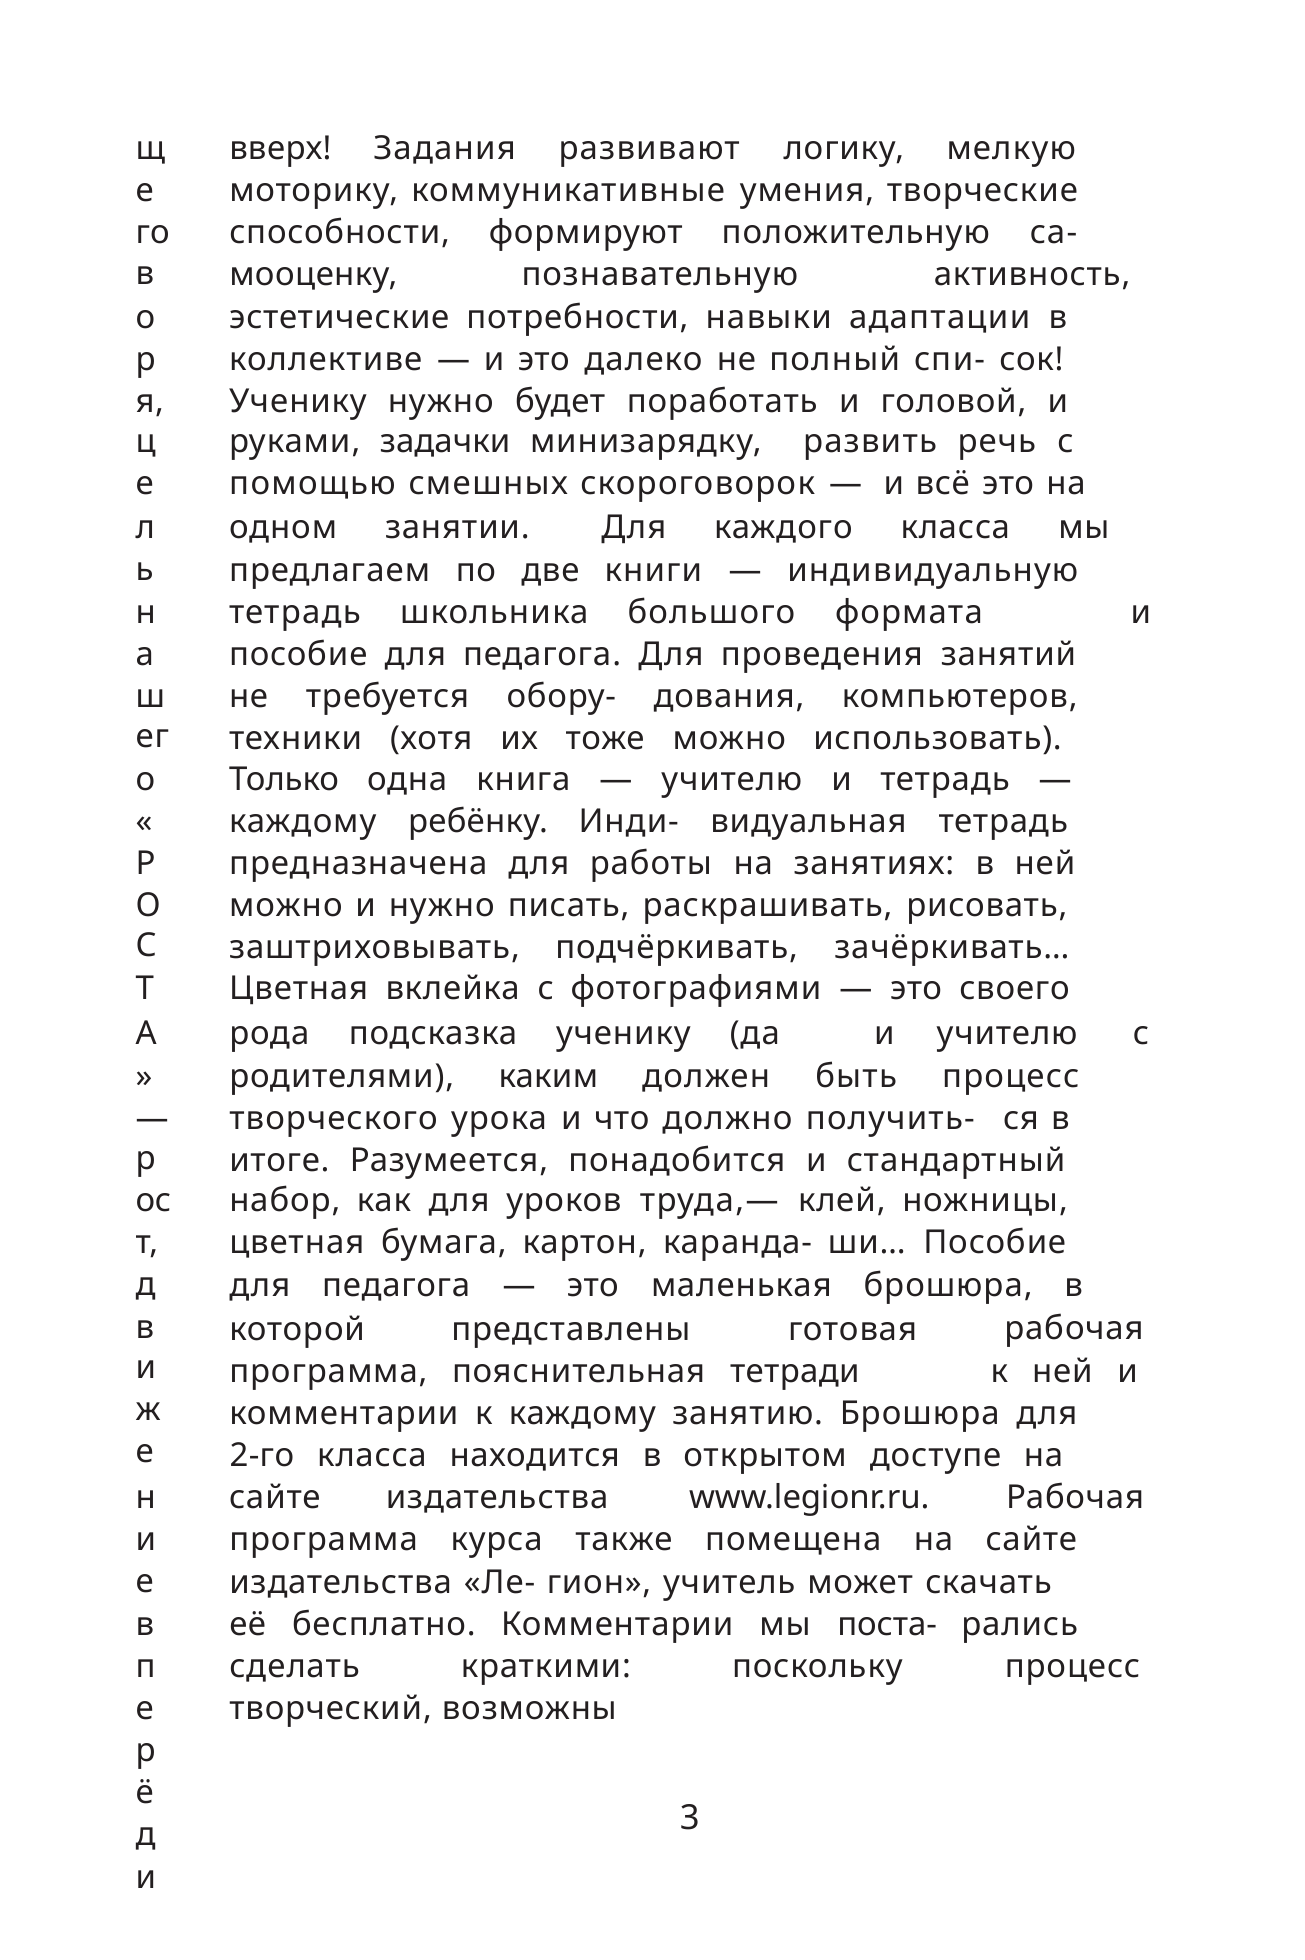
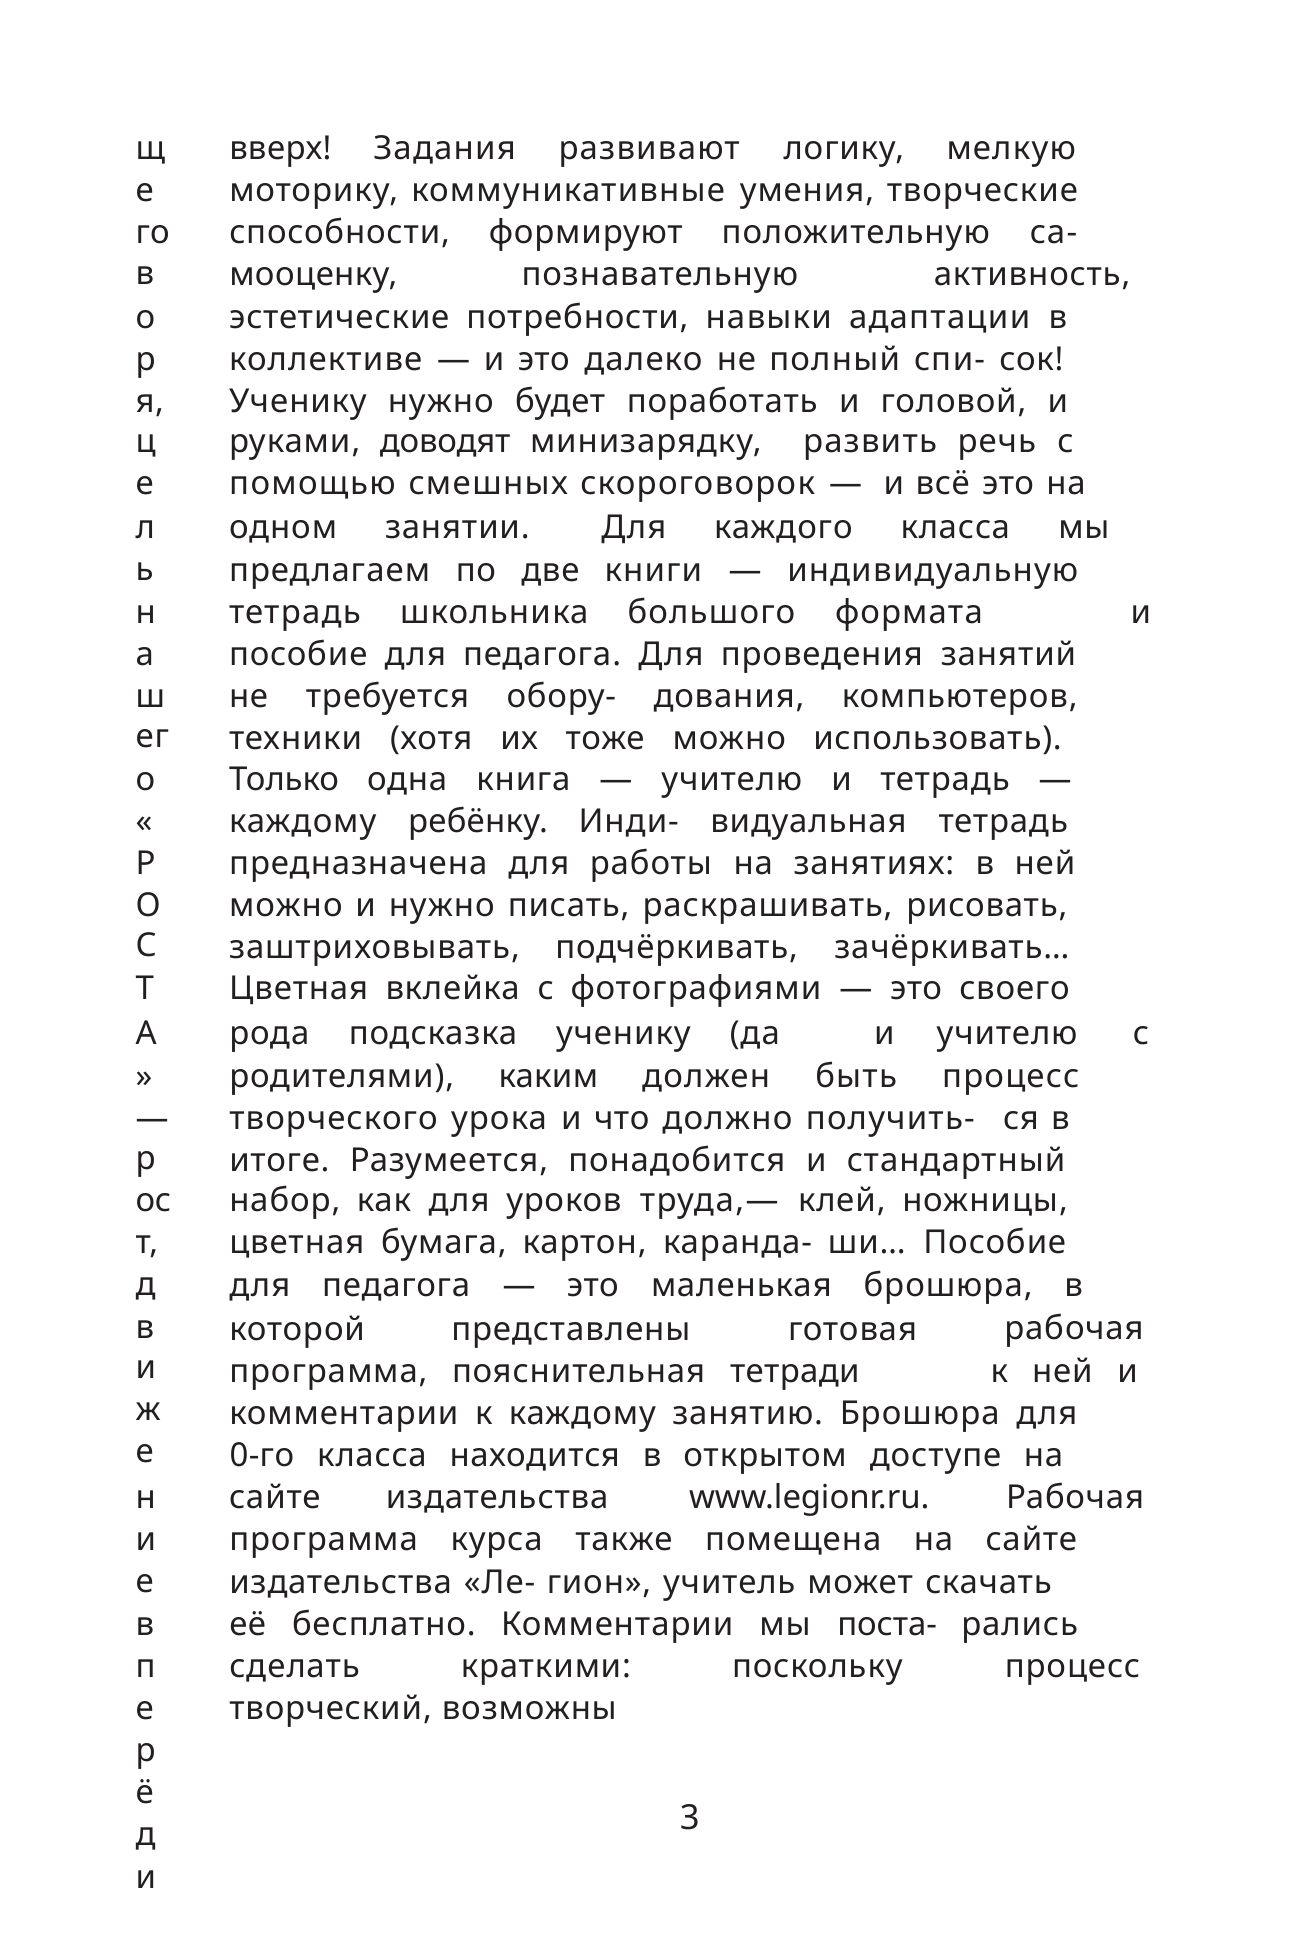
задачки: задачки -> доводят
2-го: 2-го -> 0-го
